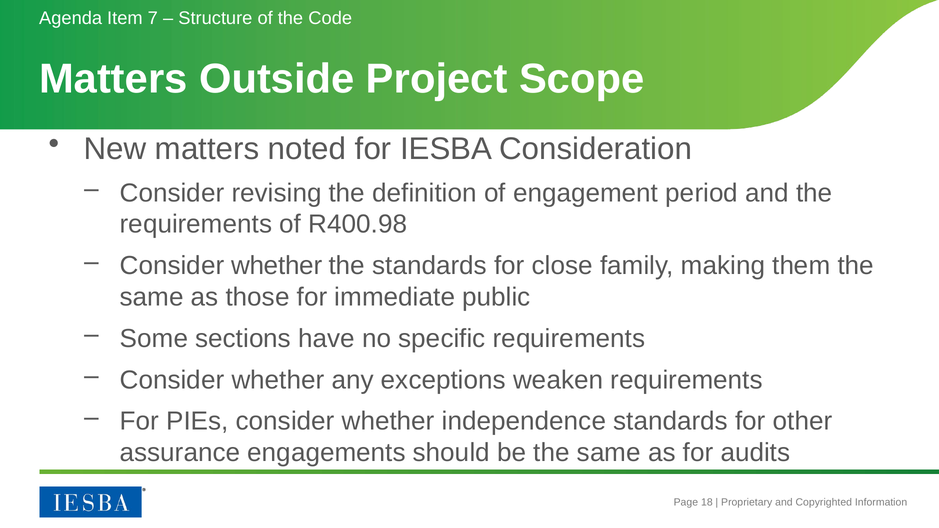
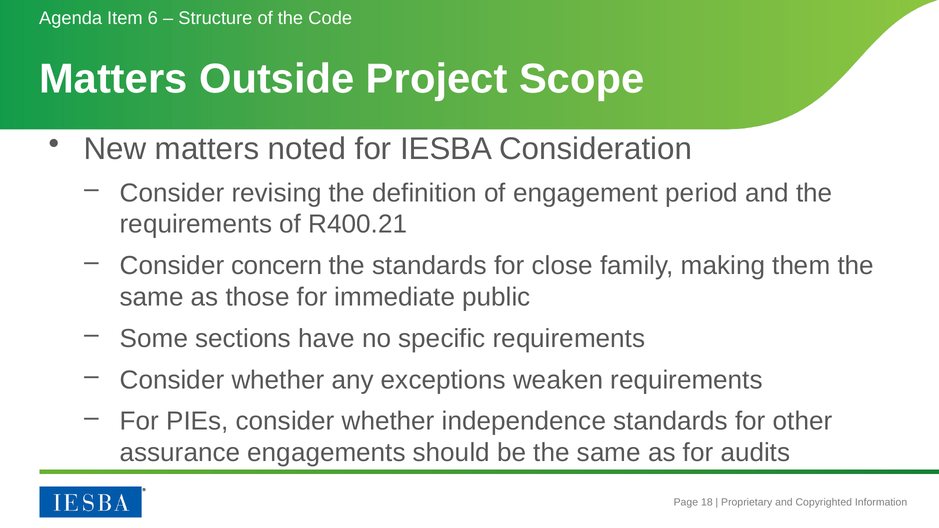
7: 7 -> 6
R400.98: R400.98 -> R400.21
whether at (277, 266): whether -> concern
